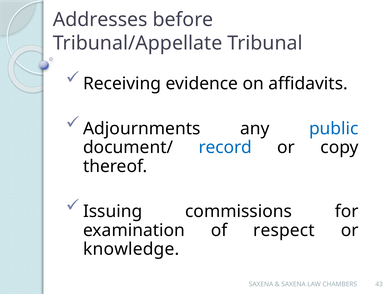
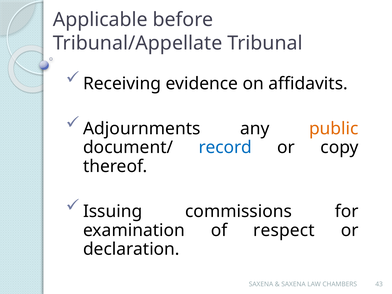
Addresses: Addresses -> Applicable
public colour: blue -> orange
knowledge: knowledge -> declaration
